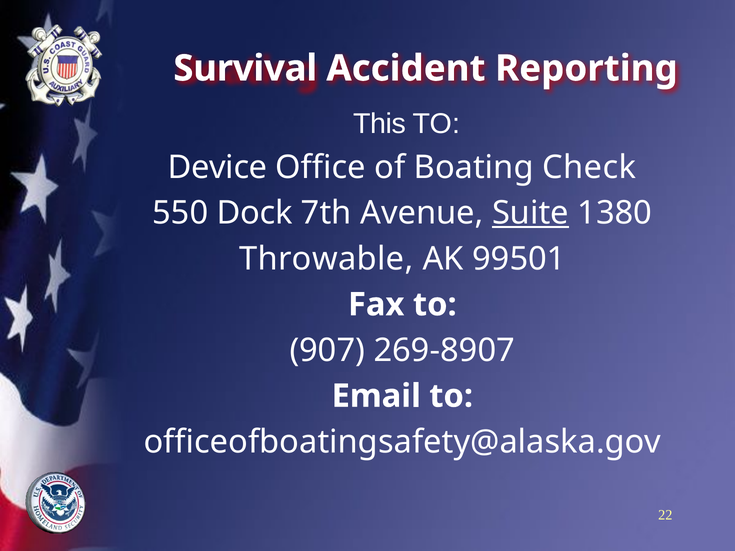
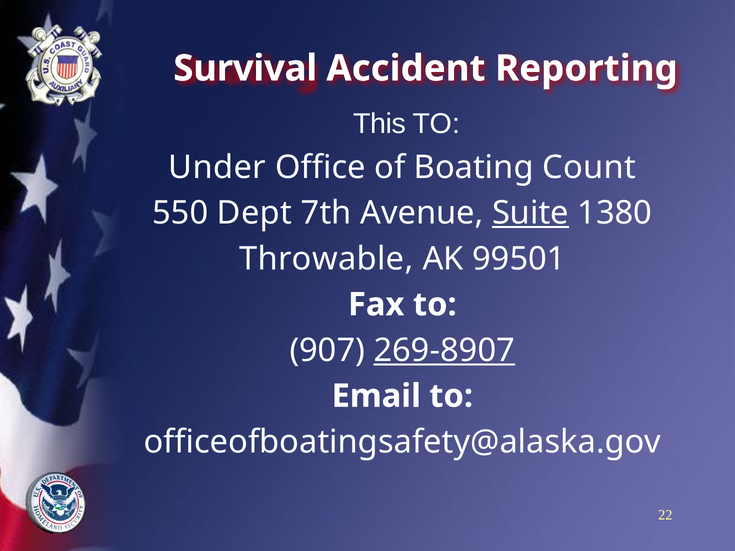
Device: Device -> Under
Check: Check -> Count
Dock: Dock -> Dept
269-8907 underline: none -> present
